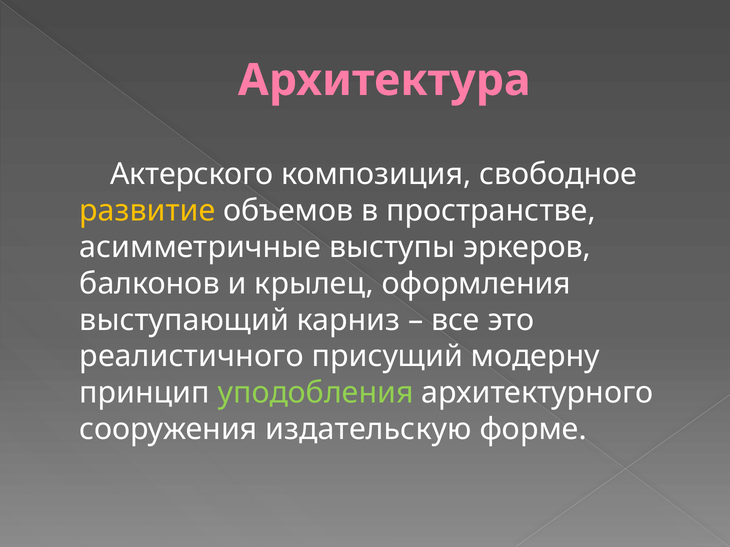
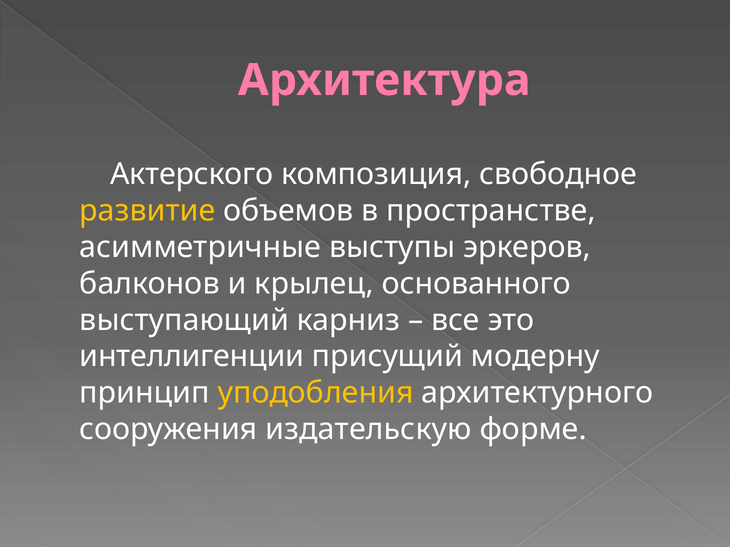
оформления: оформления -> основанного
реалистичного: реалистичного -> интеллигенции
уподобления colour: light green -> yellow
